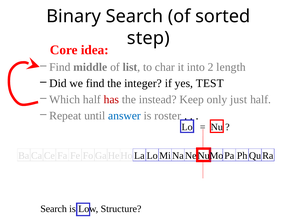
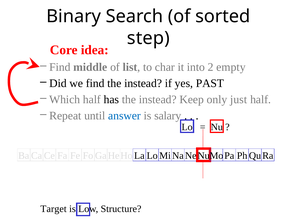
length: length -> empty
find the integer: integer -> instead
TEST: TEST -> PAST
has colour: red -> black
roster: roster -> salary
Search at (54, 209): Search -> Target
